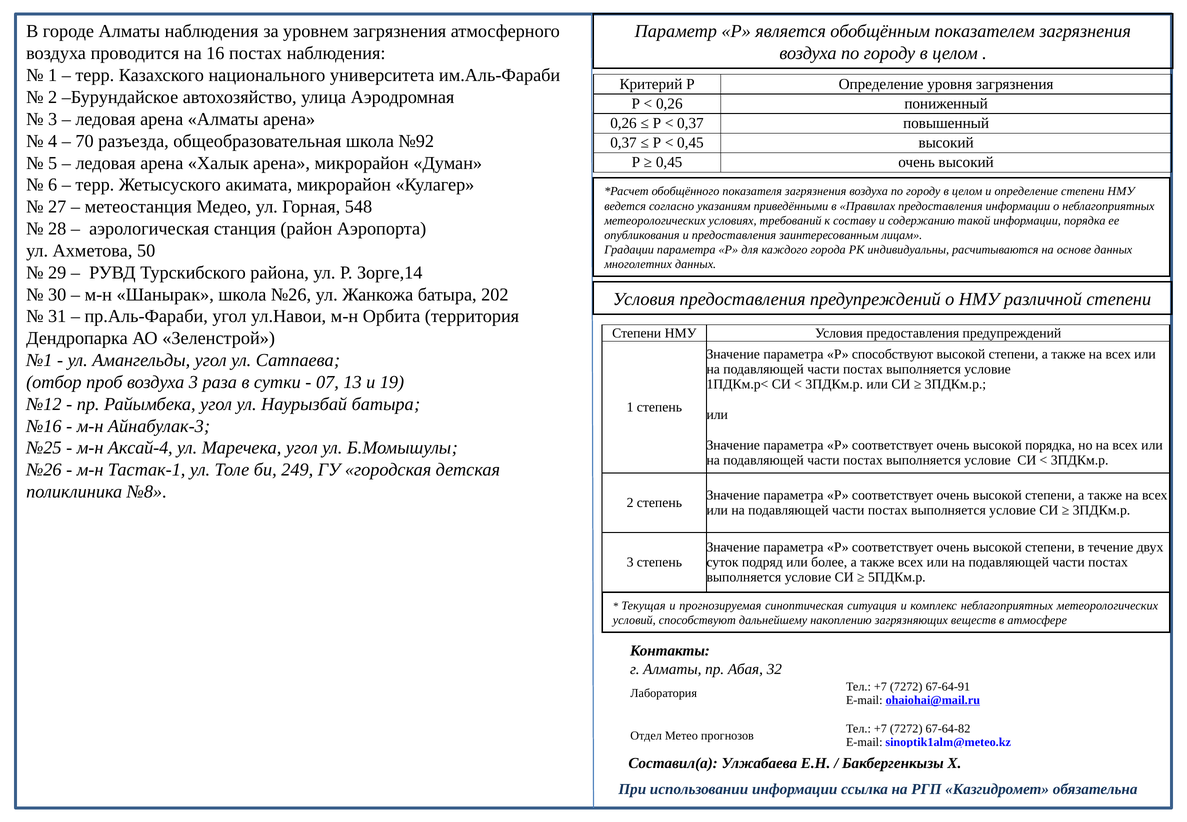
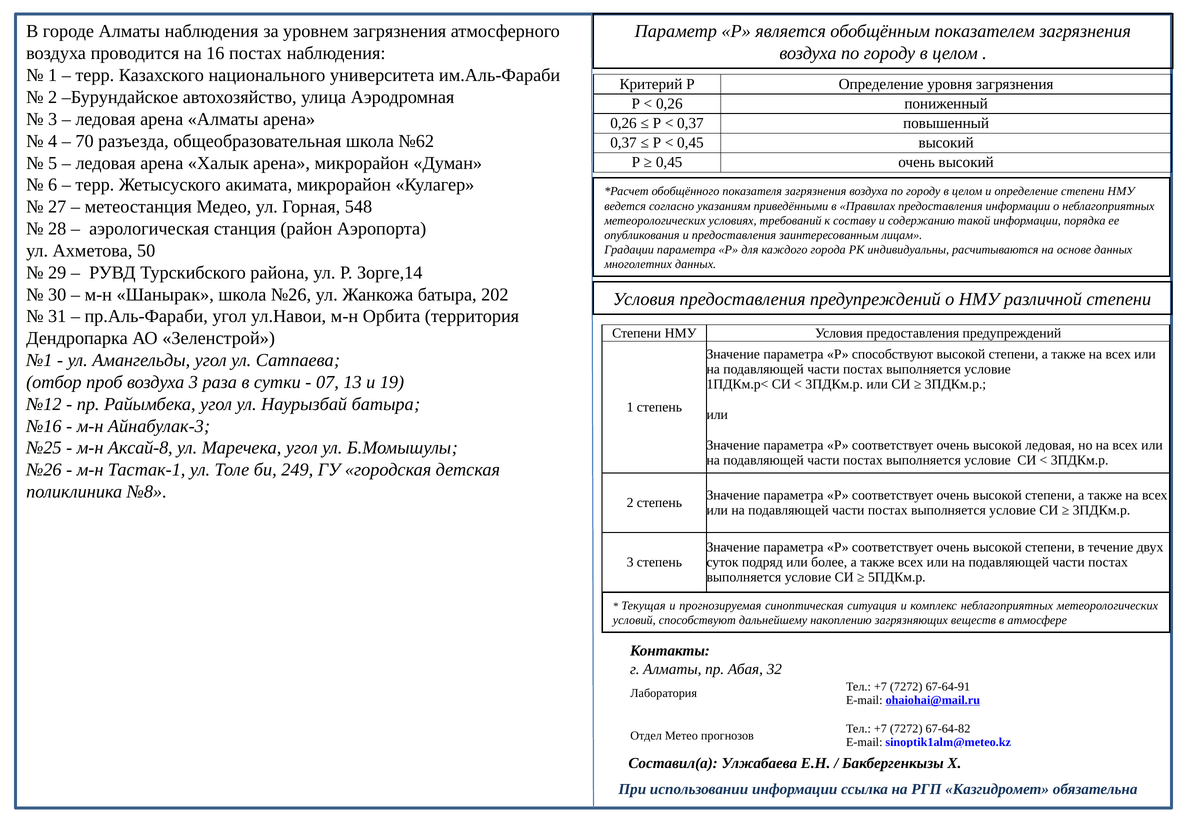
№92: №92 -> №62
высокой порядка: порядка -> ледовая
Аксай-4: Аксай-4 -> Аксай-8
